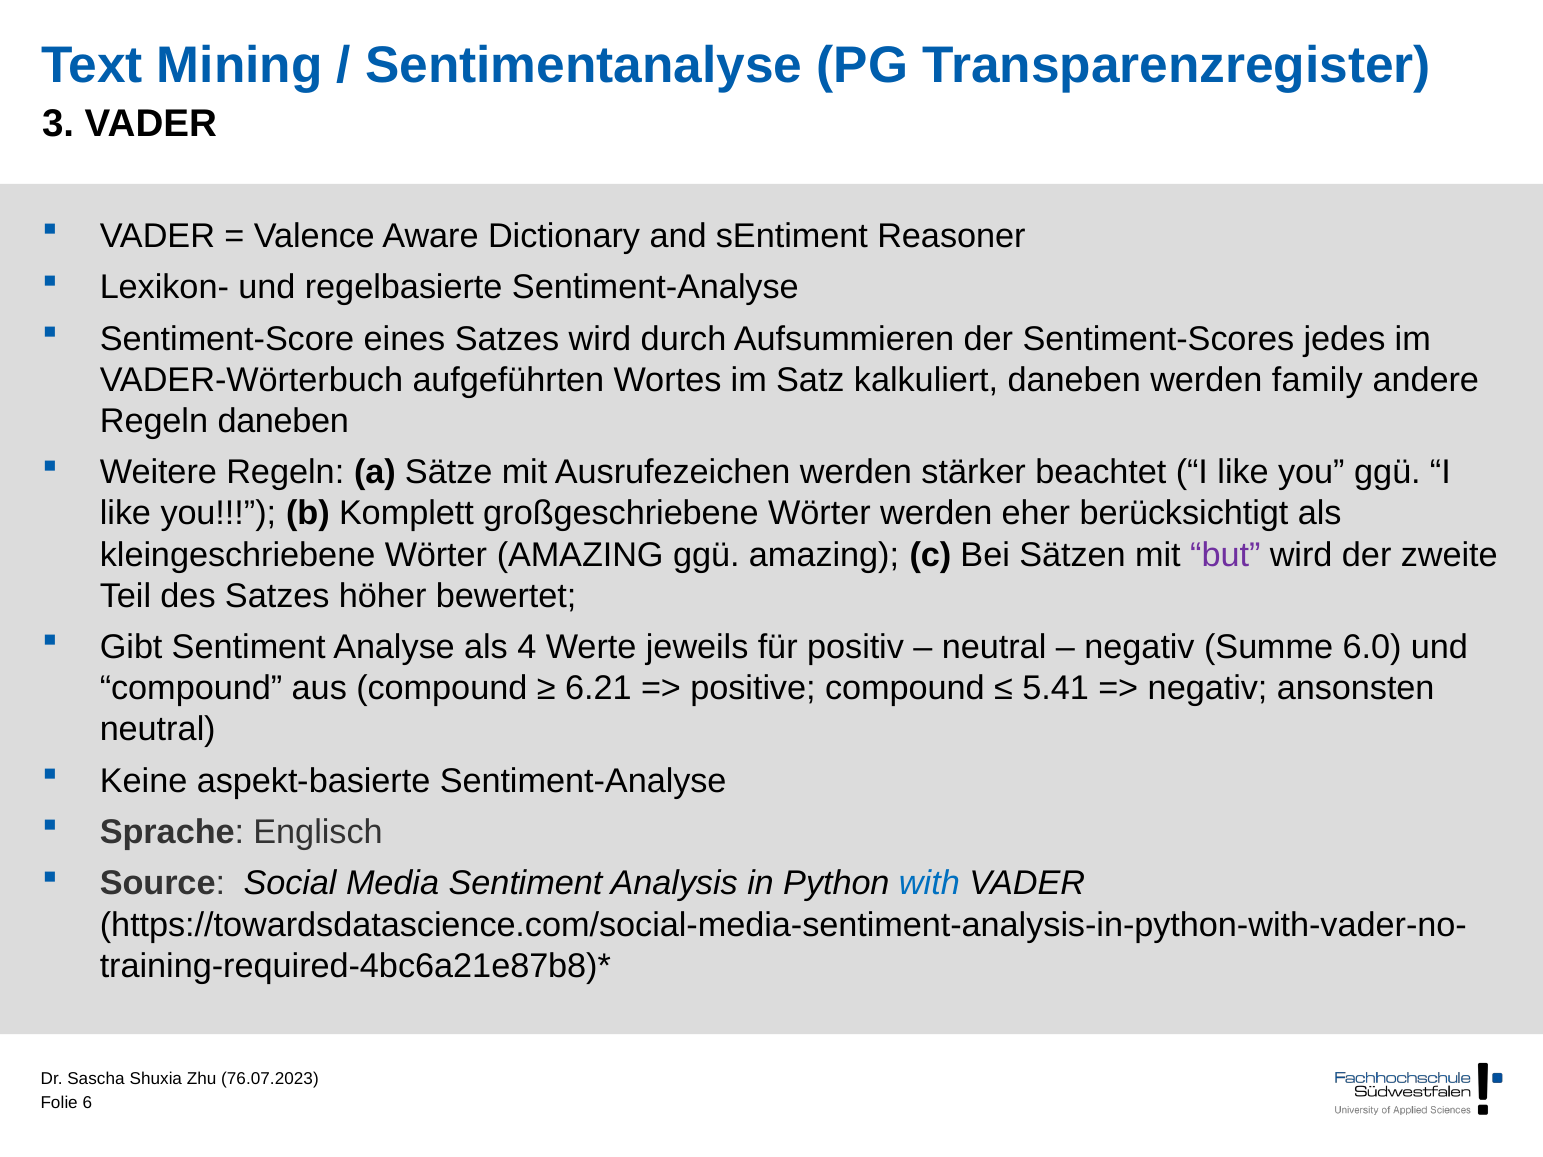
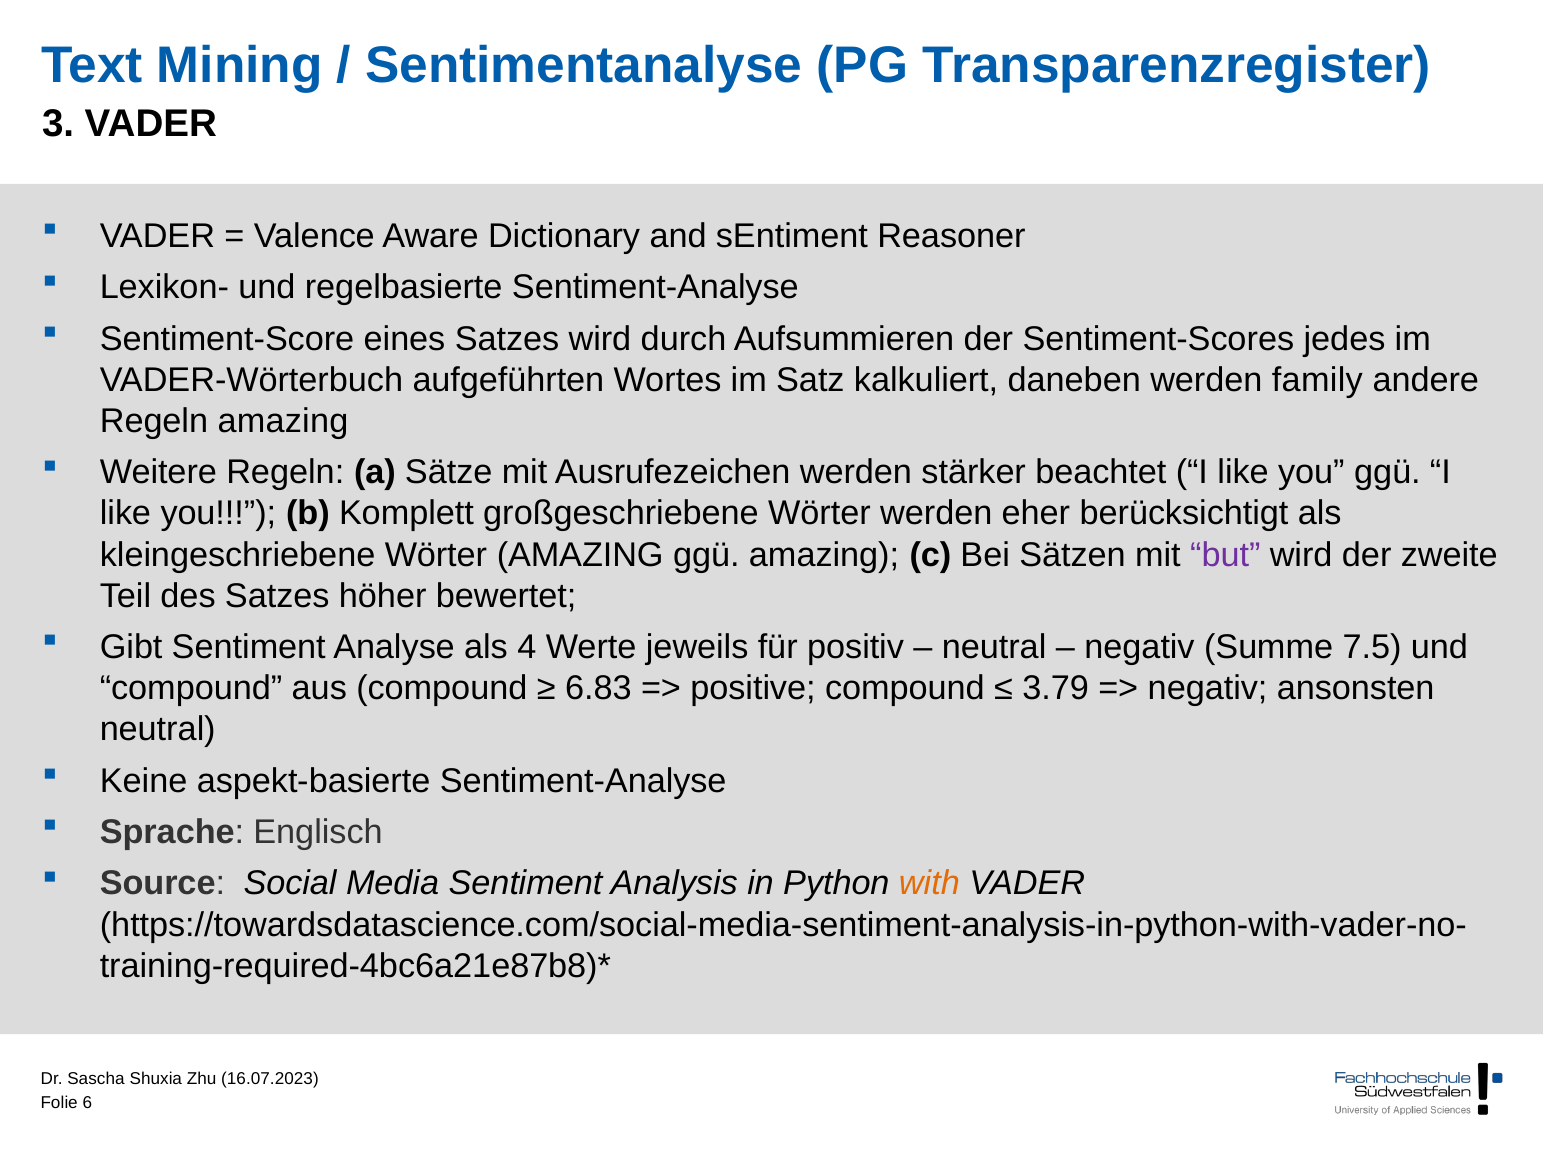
Regeln daneben: daneben -> amazing
6.0: 6.0 -> 7.5
6.21: 6.21 -> 6.83
5.41: 5.41 -> 3.79
with colour: blue -> orange
76.07.2023: 76.07.2023 -> 16.07.2023
